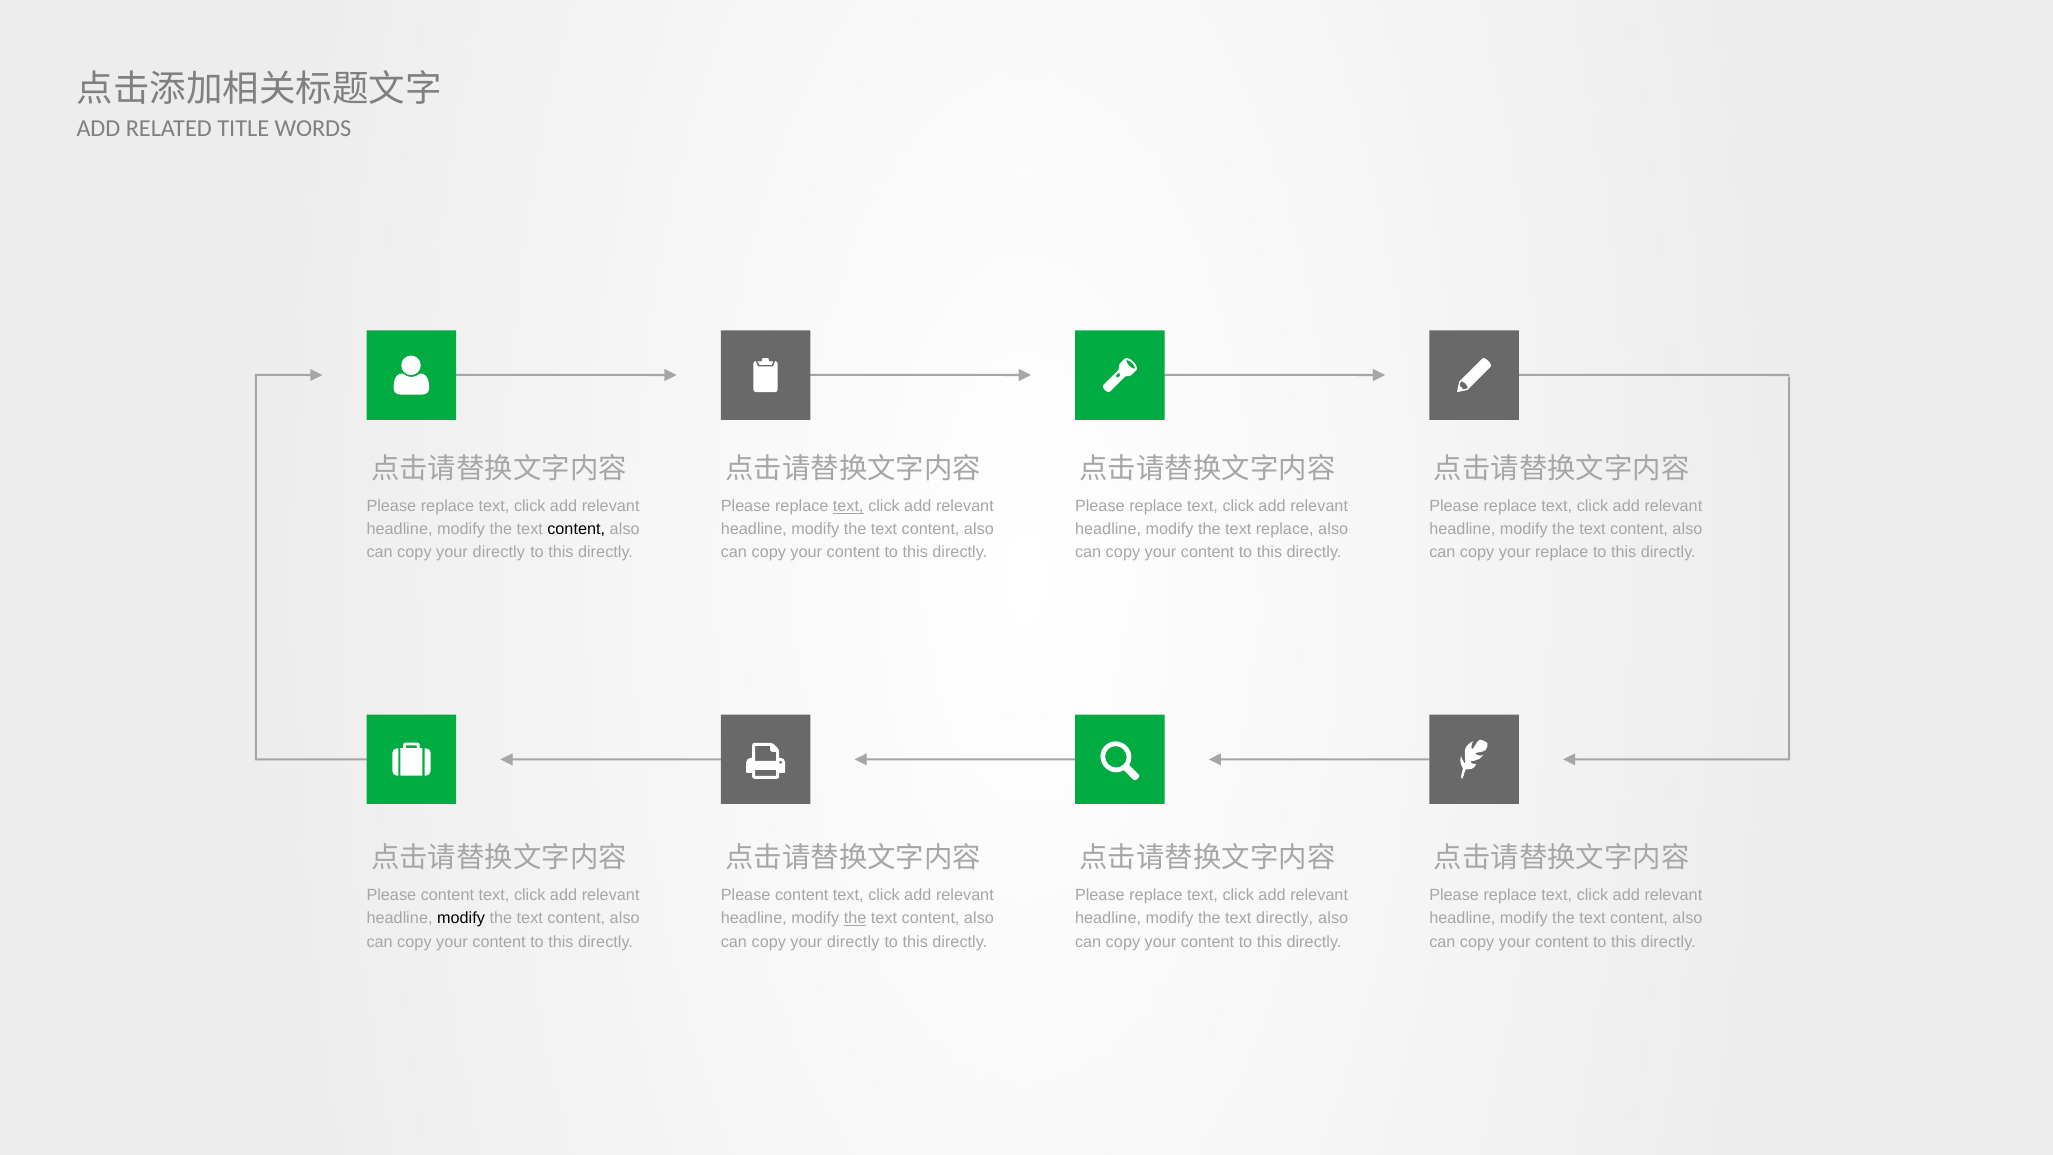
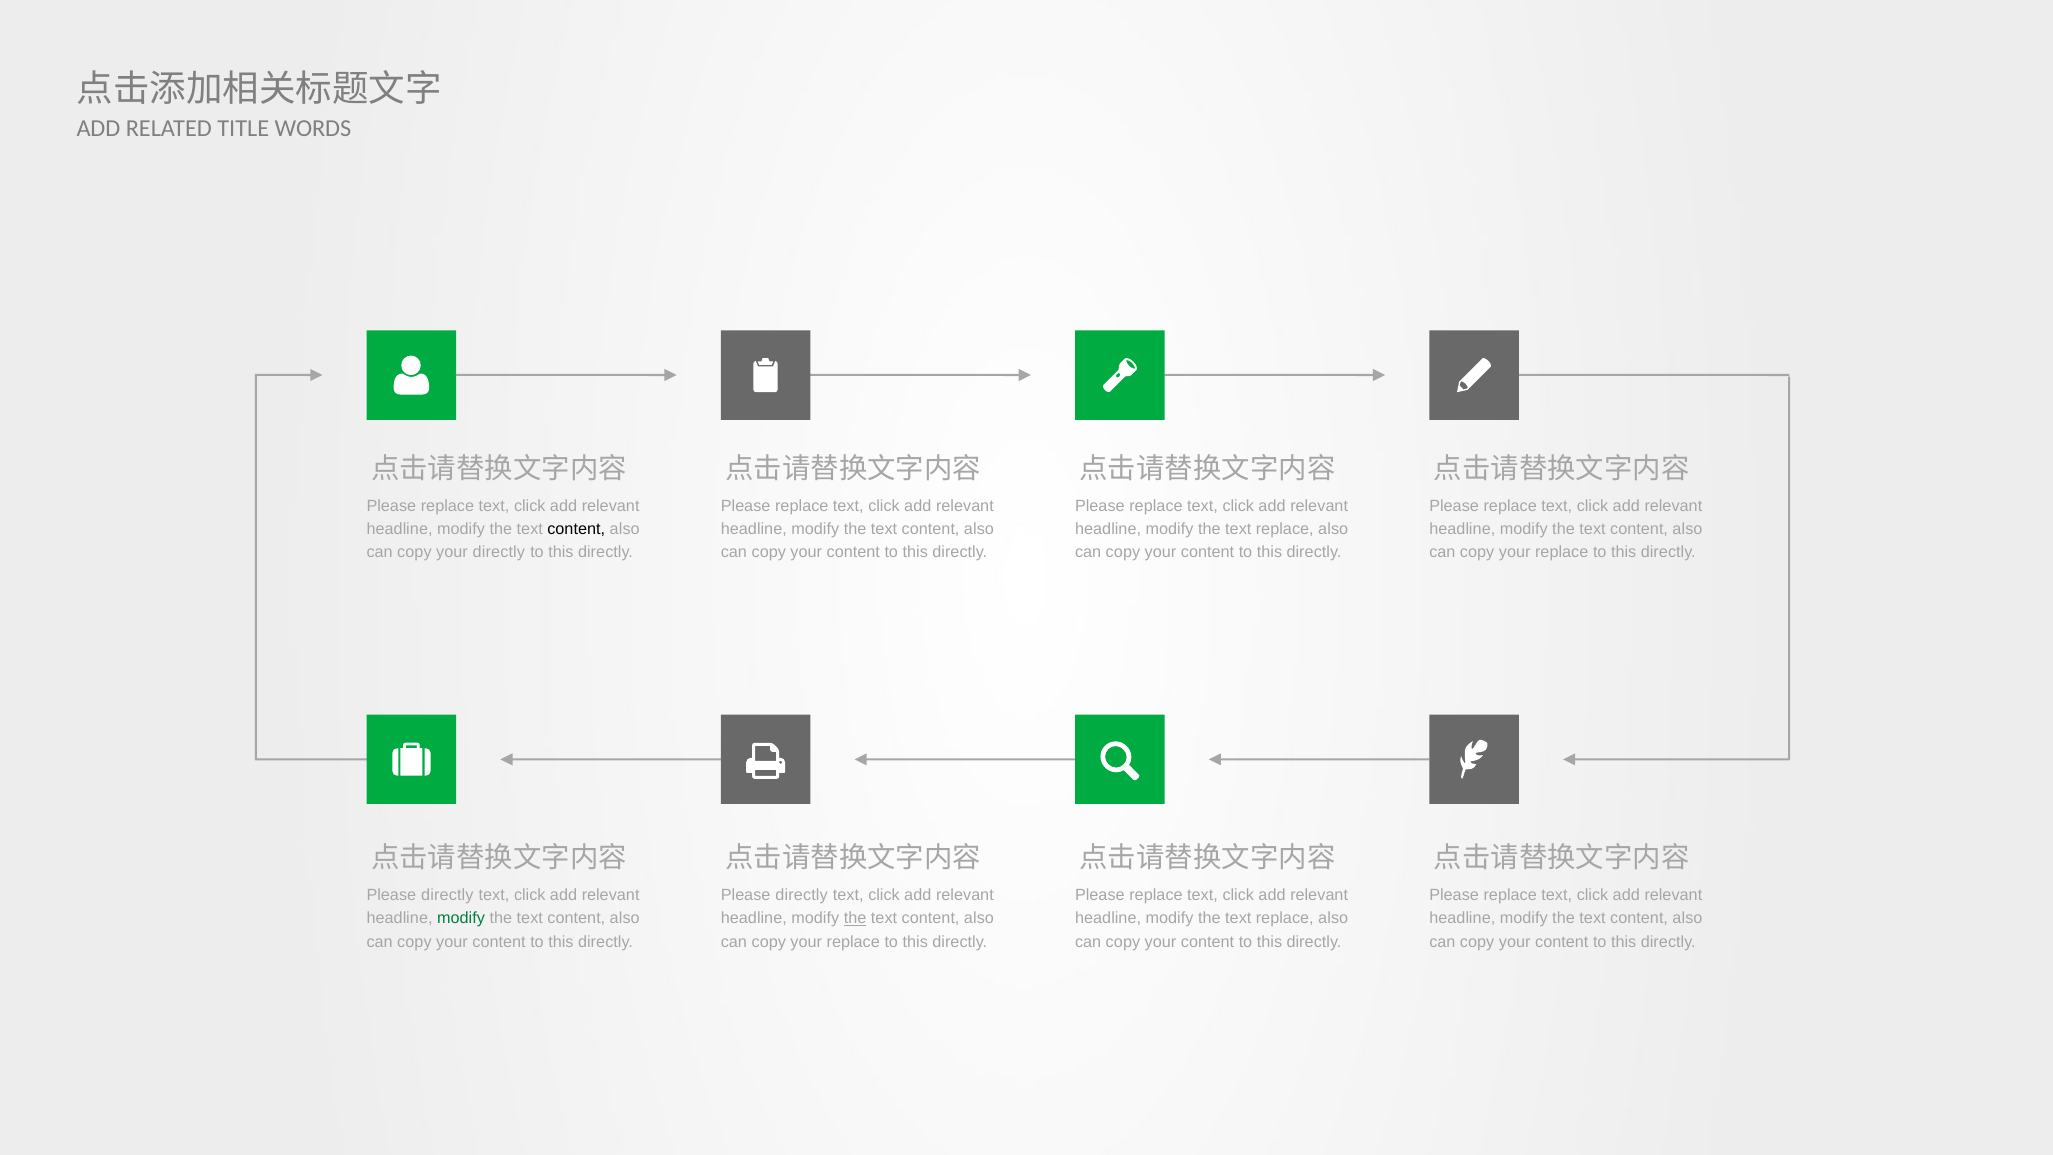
text at (848, 506) underline: present -> none
content at (447, 895): content -> directly
content at (802, 895): content -> directly
modify at (461, 918) colour: black -> green
directly at (1285, 918): directly -> replace
directly at (853, 942): directly -> replace
